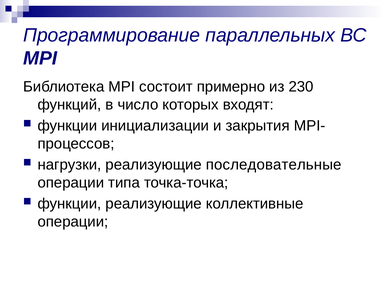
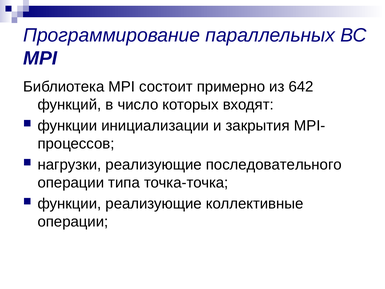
230: 230 -> 642
последовательные: последовательные -> последовательного
